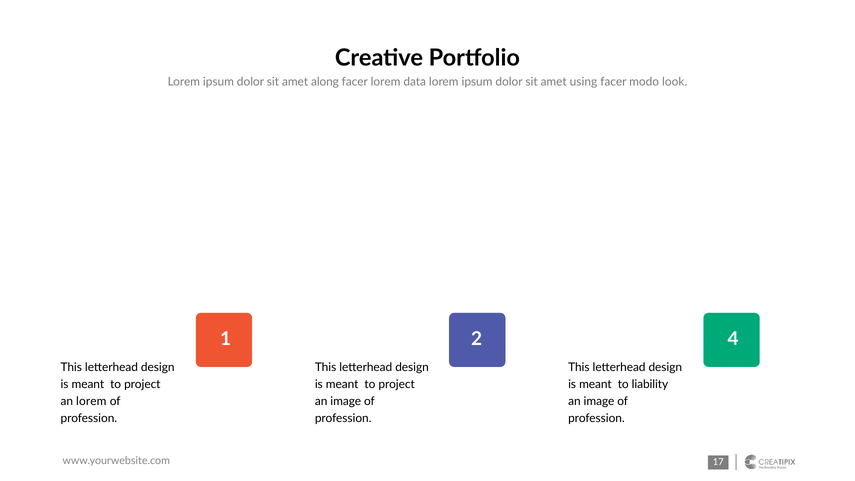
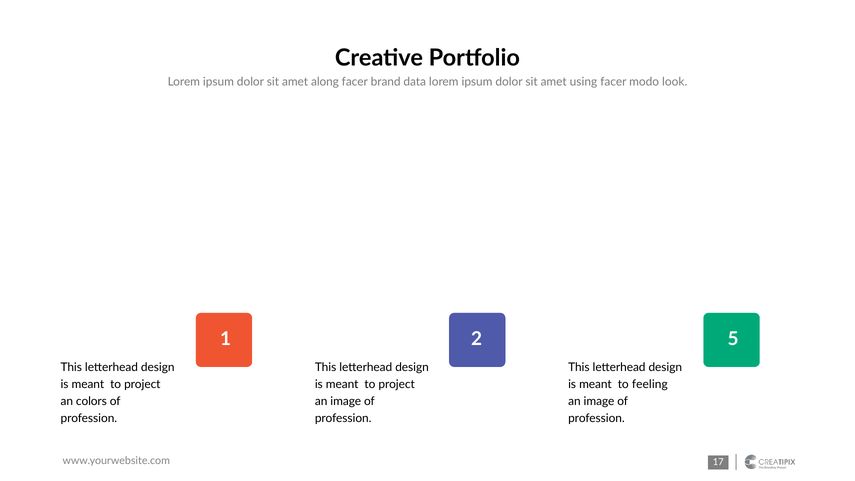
facer lorem: lorem -> brand
4: 4 -> 5
liability: liability -> feeling
an lorem: lorem -> colors
